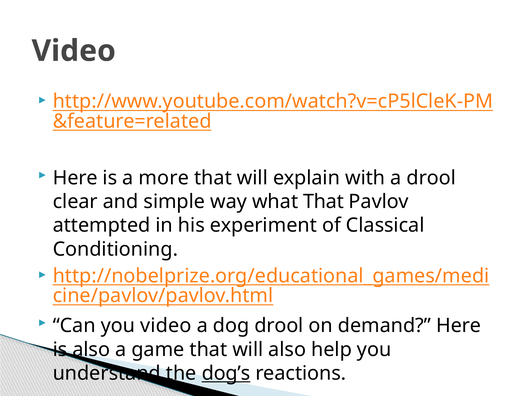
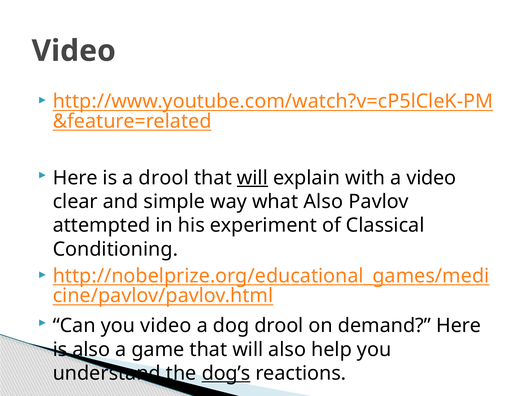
a more: more -> drool
will at (252, 178) underline: none -> present
a drool: drool -> video
what That: That -> Also
